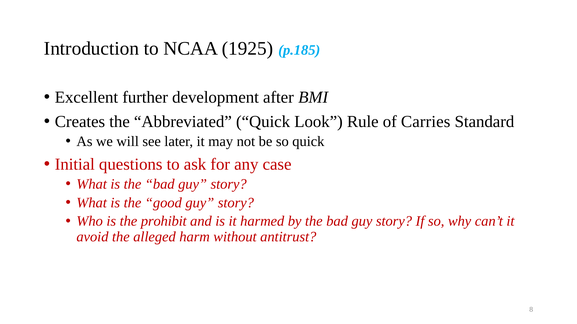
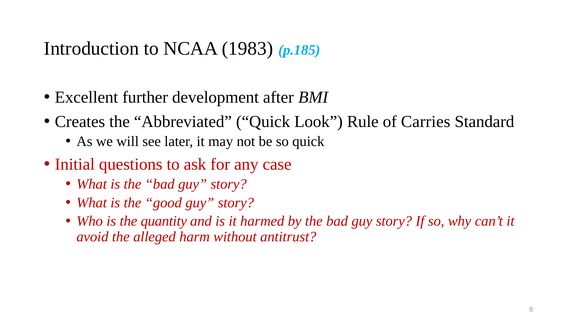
1925: 1925 -> 1983
prohibit: prohibit -> quantity
